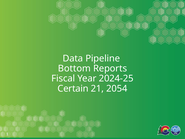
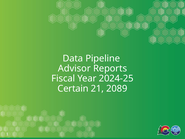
Bottom: Bottom -> Advisor
2054: 2054 -> 2089
